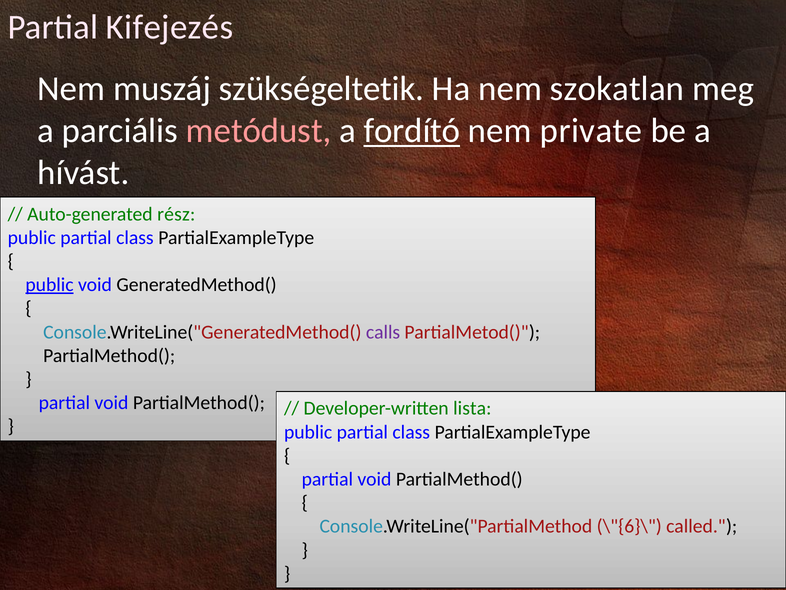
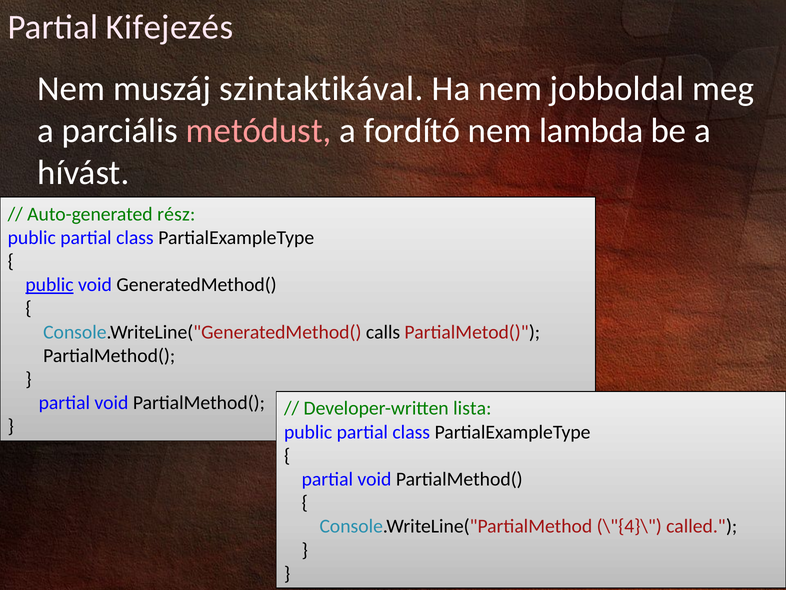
szükségeltetik: szükségeltetik -> szintaktikával
szokatlan: szokatlan -> jobboldal
fordító underline: present -> none
private: private -> lambda
calls colour: purple -> black
\"{6}\: \"{6}\ -> \"{4}\
